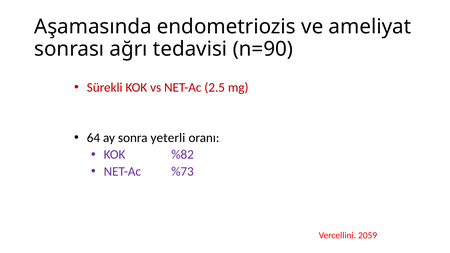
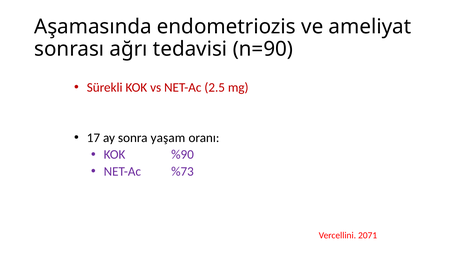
64: 64 -> 17
yeterli: yeterli -> yaşam
%82: %82 -> %90
2059: 2059 -> 2071
